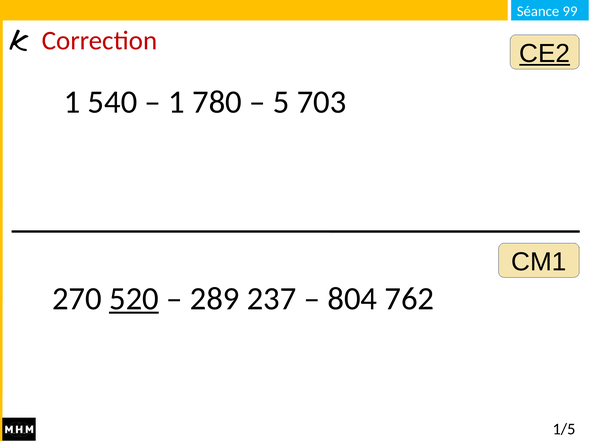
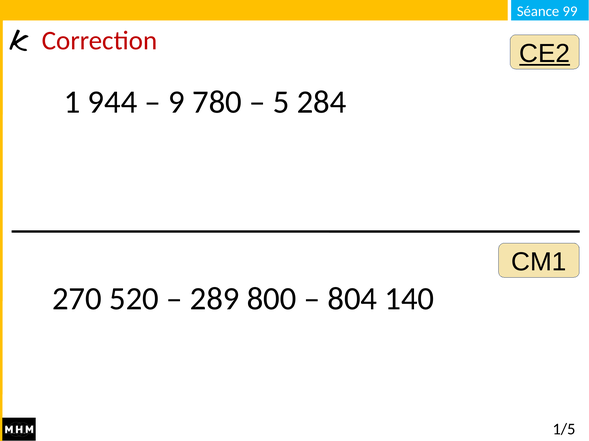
540: 540 -> 944
1 at (177, 102): 1 -> 9
703: 703 -> 284
520 underline: present -> none
237: 237 -> 800
762: 762 -> 140
